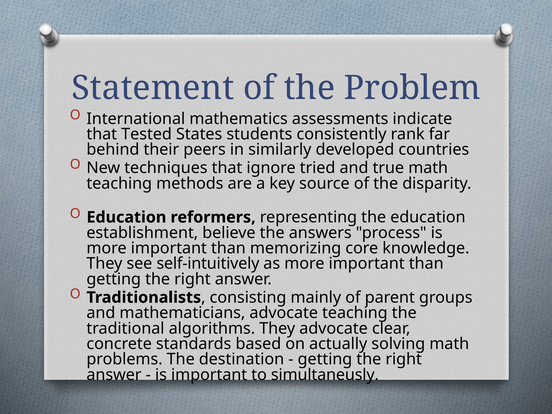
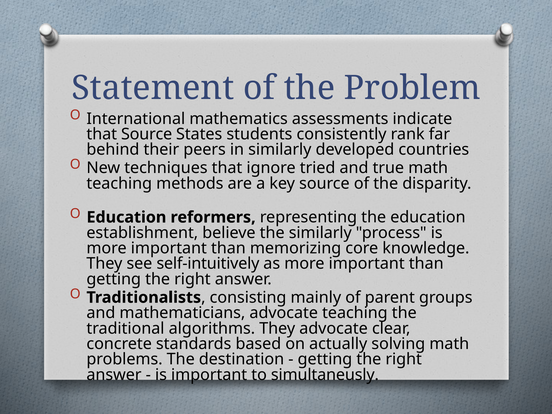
that Tested: Tested -> Source
the answers: answers -> similarly
